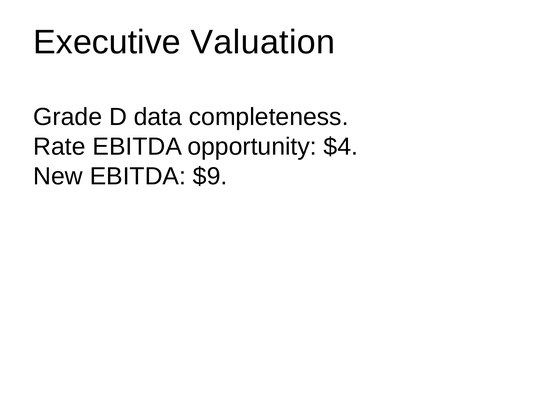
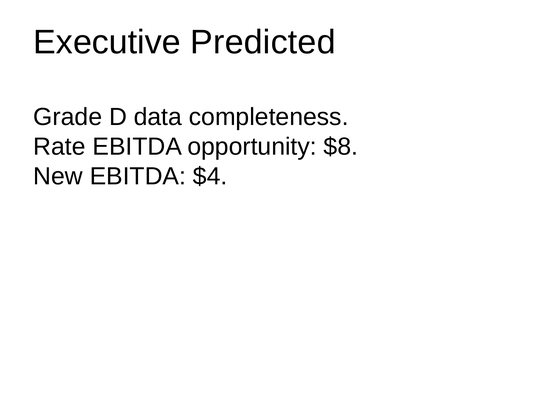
Valuation: Valuation -> Predicted
$4: $4 -> $8
$9: $9 -> $4
